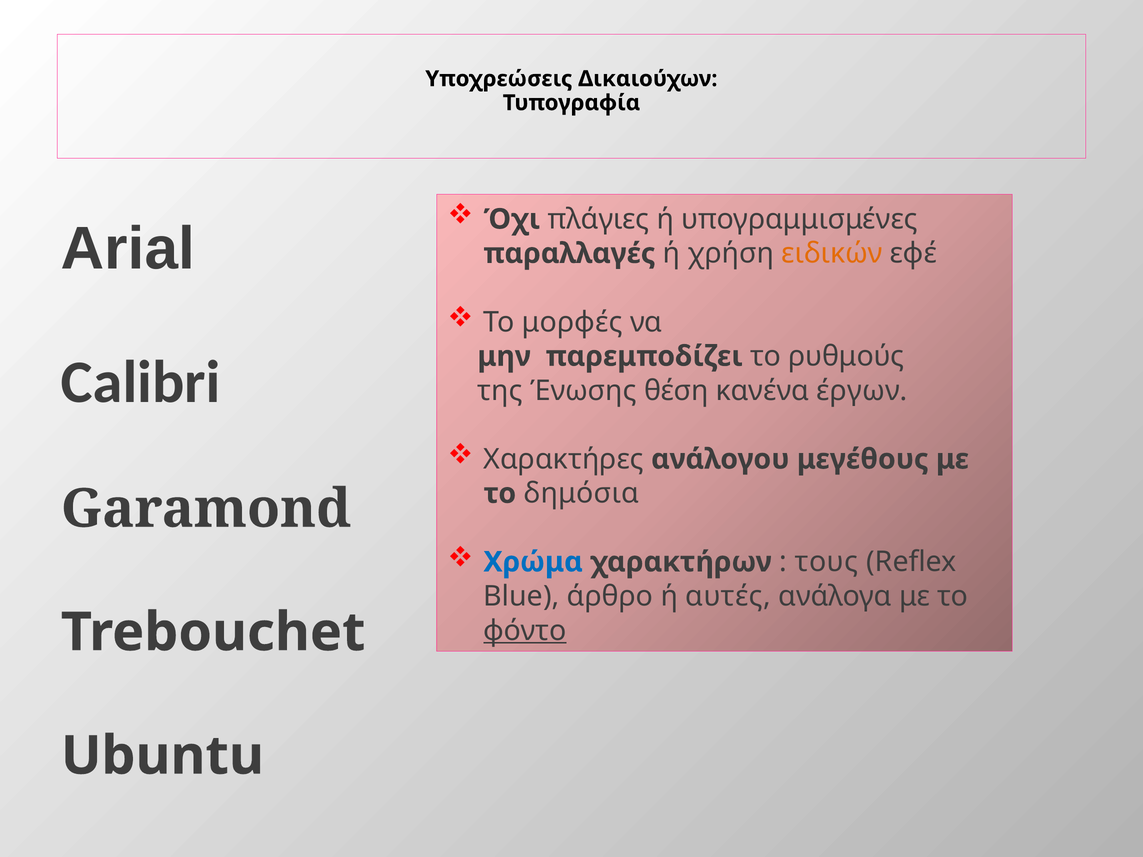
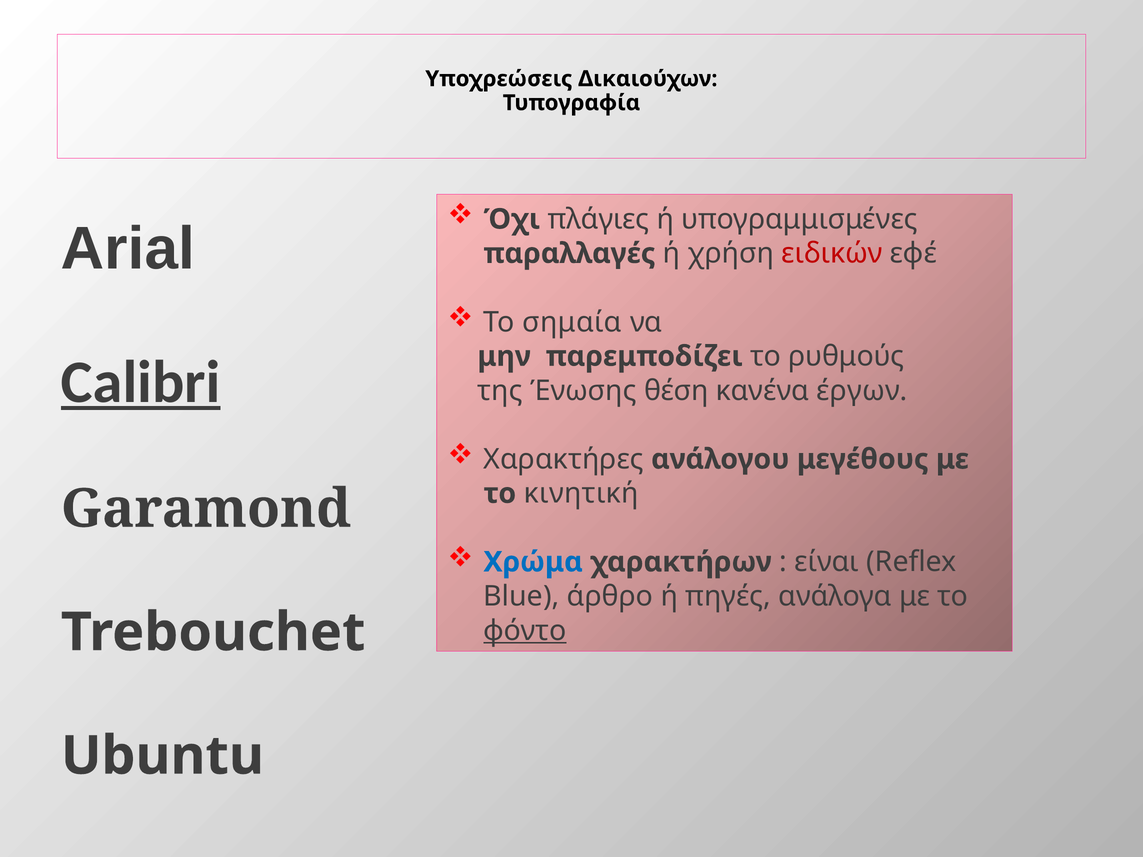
ειδικών colour: orange -> red
μορφές: μορφές -> σημαία
Calibri underline: none -> present
δημόσια: δημόσια -> κινητική
τους: τους -> είναι
αυτές: αυτές -> πηγές
